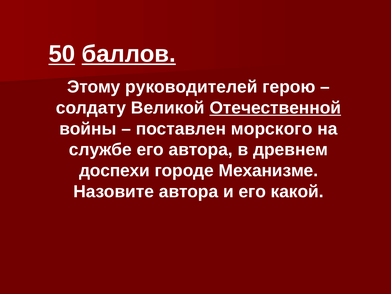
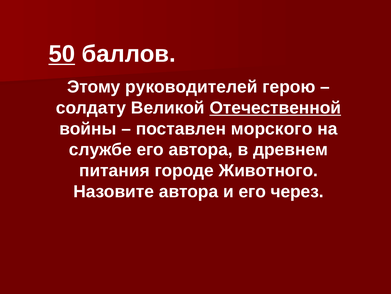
баллов underline: present -> none
доспехи: доспехи -> питания
Механизме: Механизме -> Животного
какой: какой -> через
